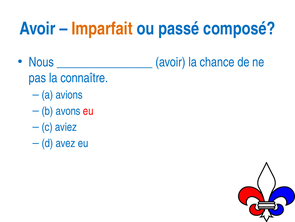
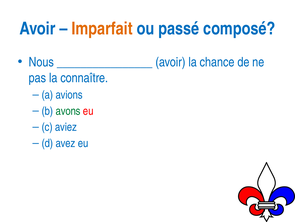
avons colour: blue -> green
